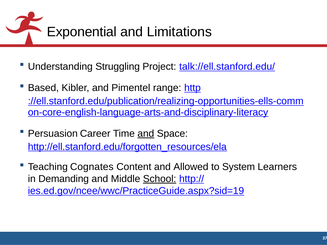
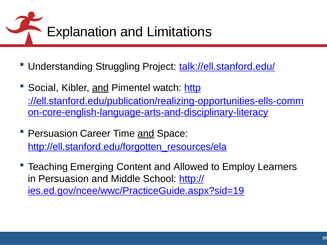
Exponential: Exponential -> Explanation
Based: Based -> Social
and at (100, 88) underline: none -> present
range: range -> watch
Cognates: Cognates -> Emerging
System: System -> Employ
in Demanding: Demanding -> Persuasion
School underline: present -> none
